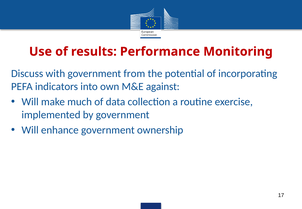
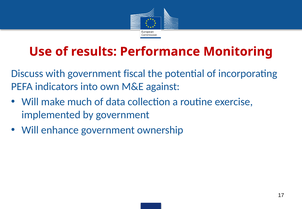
from: from -> fiscal
